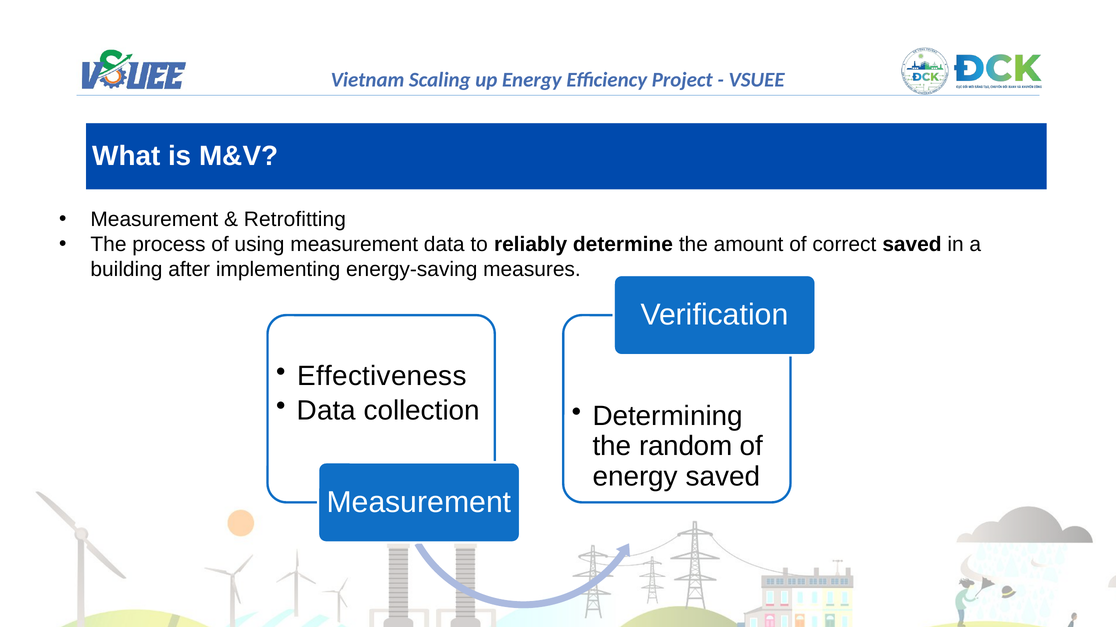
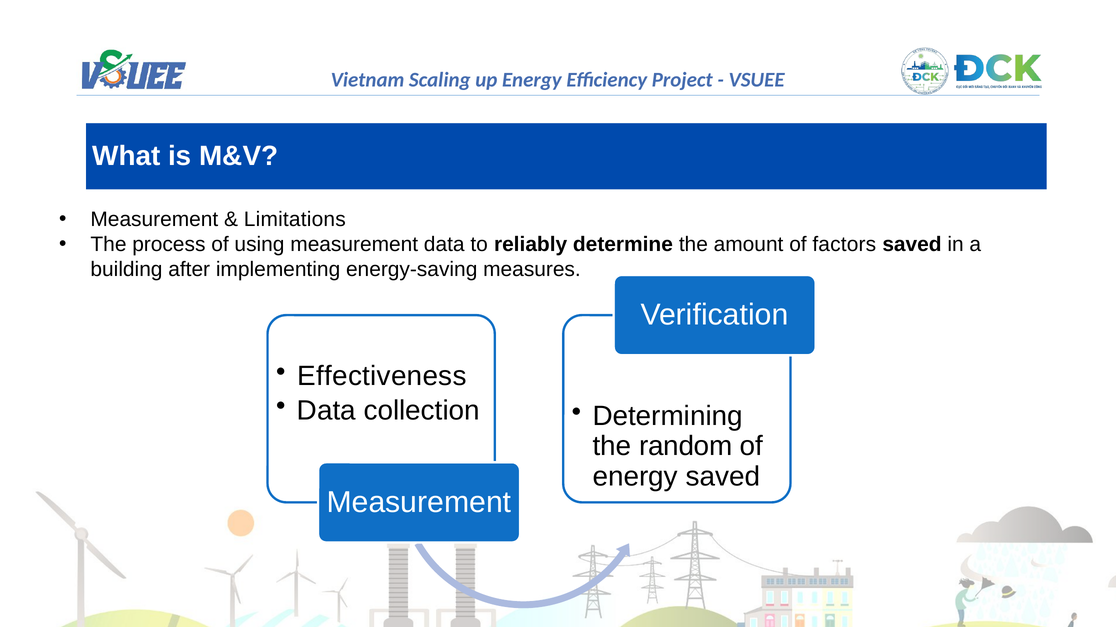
Retrofitting: Retrofitting -> Limitations
correct: correct -> factors
